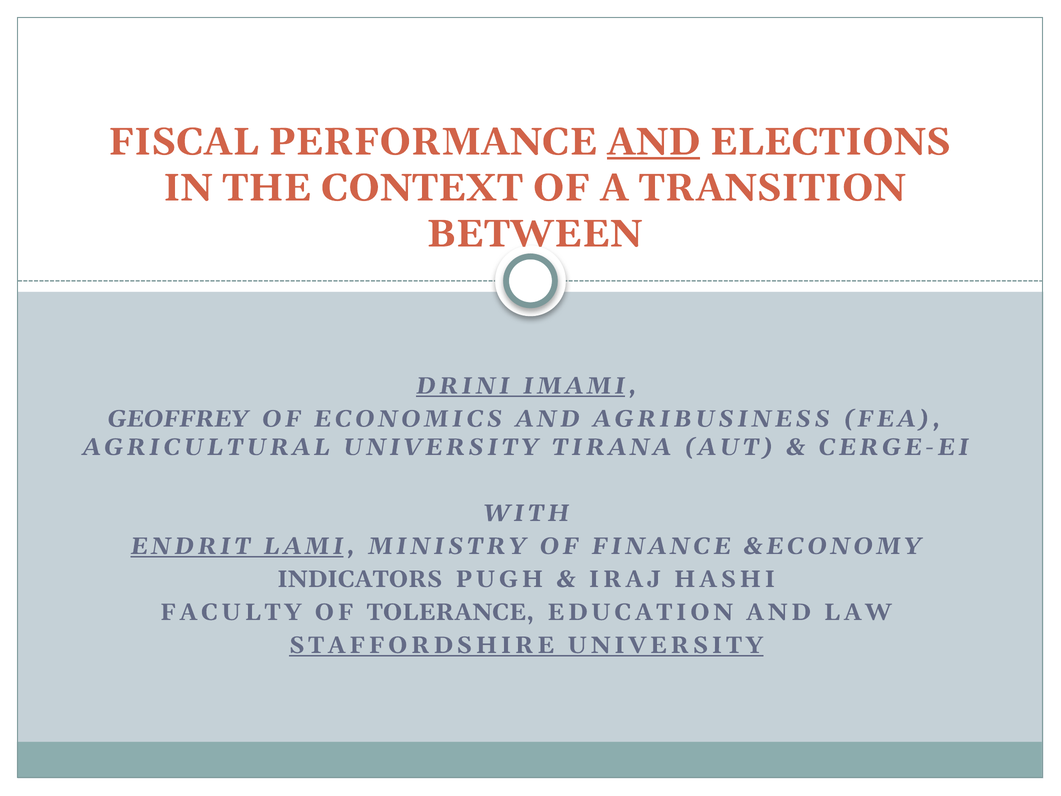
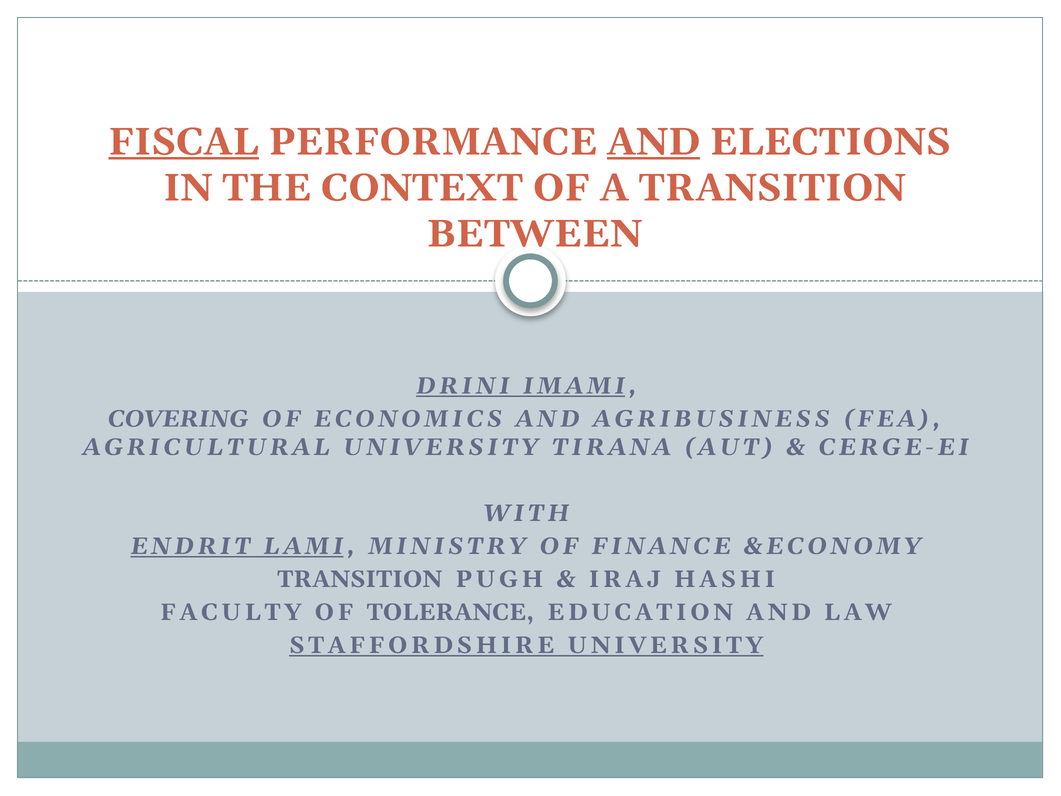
FISCAL underline: none -> present
GEOFFREY: GEOFFREY -> COVERING
INDICATORS at (360, 579): INDICATORS -> TRANSITION
